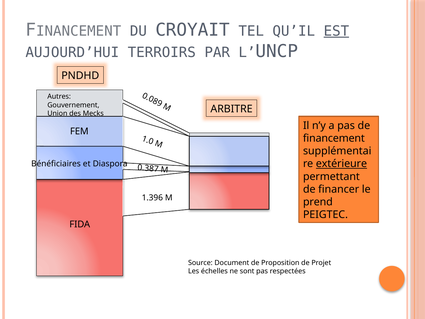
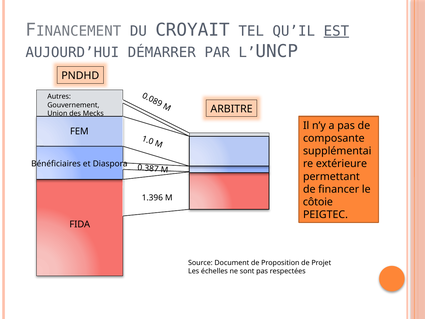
TERROIRS: TERROIRS -> DÉMARRER
financement: financement -> composante
extérieure underline: present -> none
prend: prend -> côtoie
